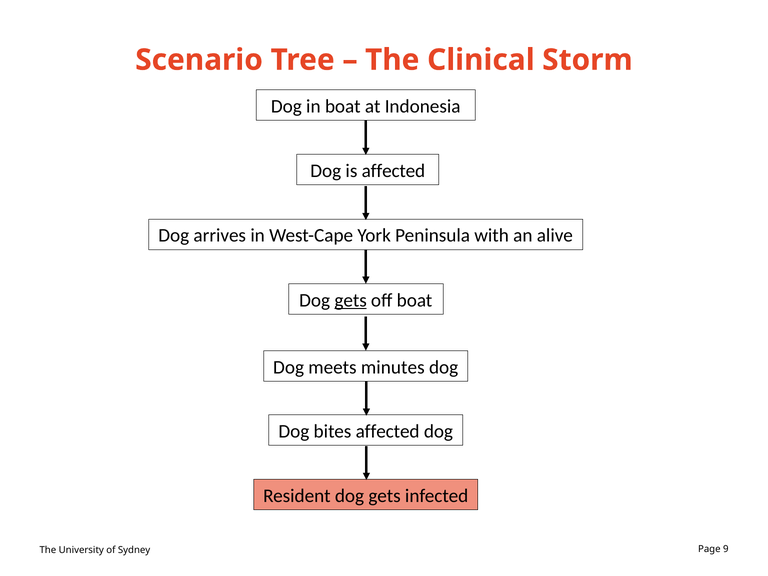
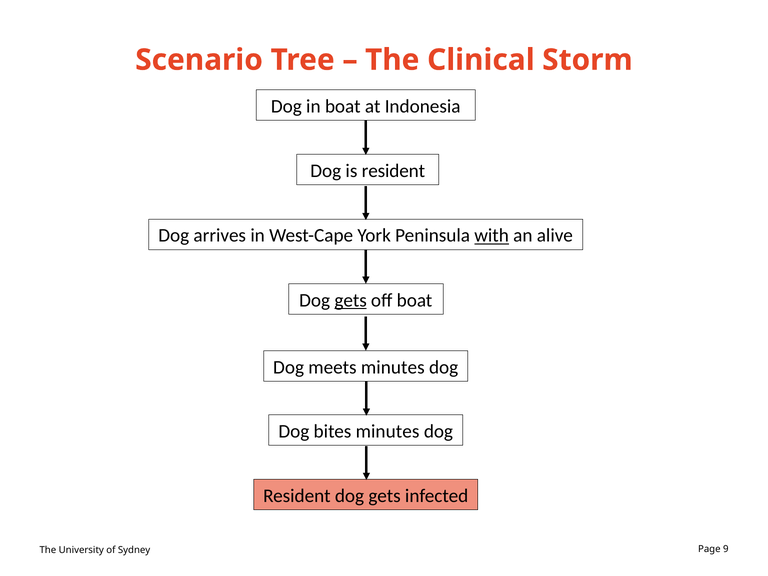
is affected: affected -> resident
with underline: none -> present
bites affected: affected -> minutes
